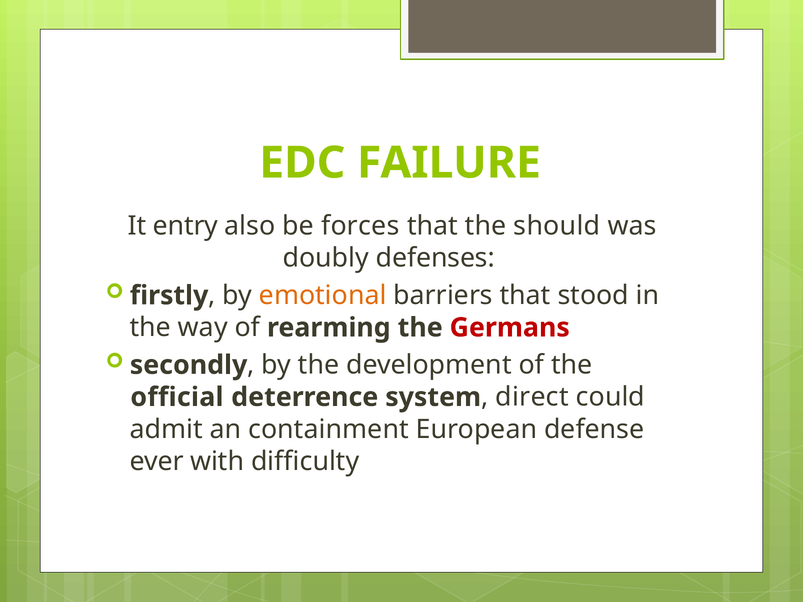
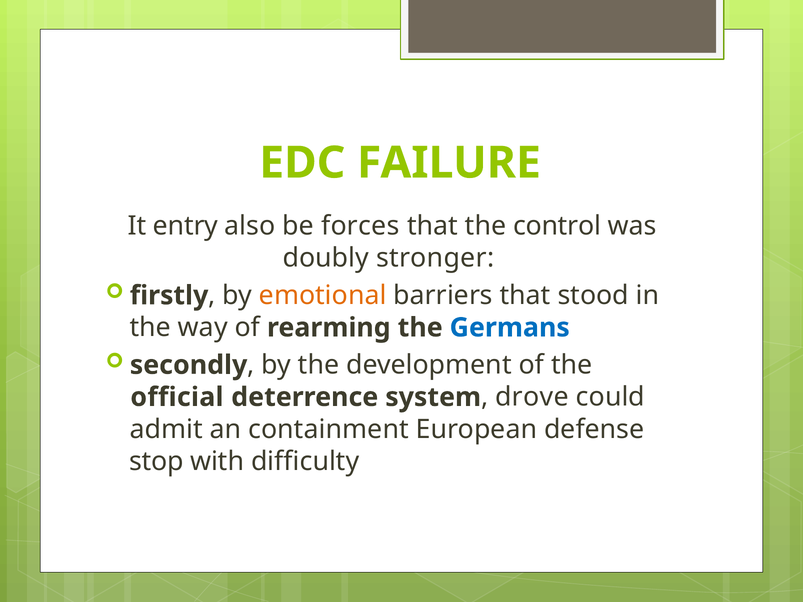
should: should -> control
defenses: defenses -> stronger
Germans colour: red -> blue
direct: direct -> drove
ever: ever -> stop
